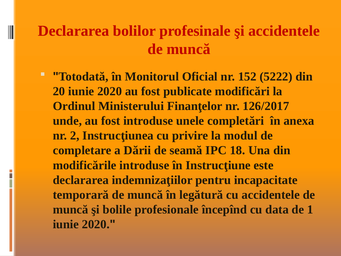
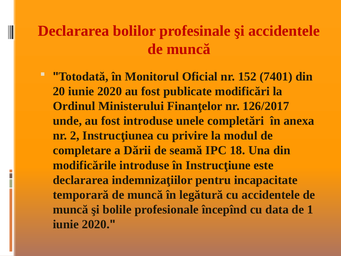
5222: 5222 -> 7401
